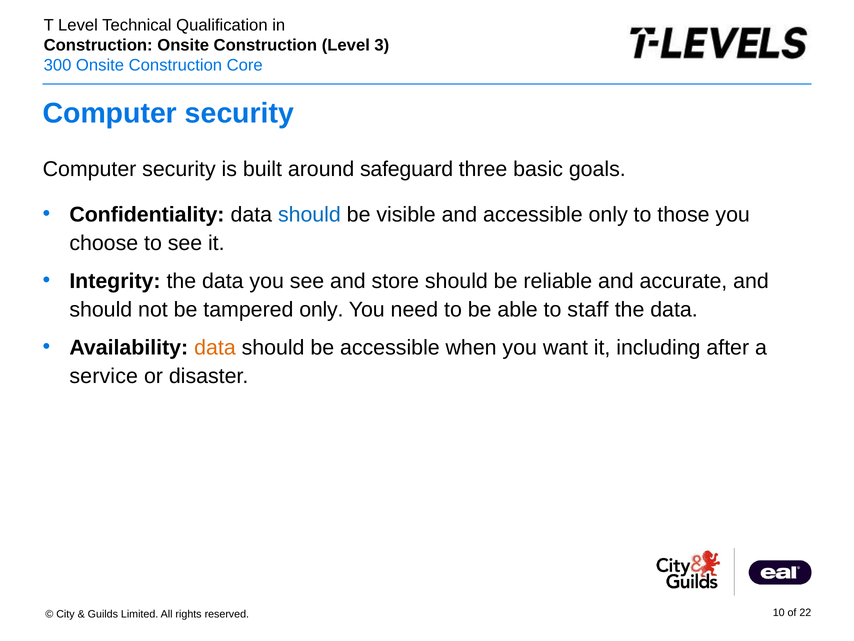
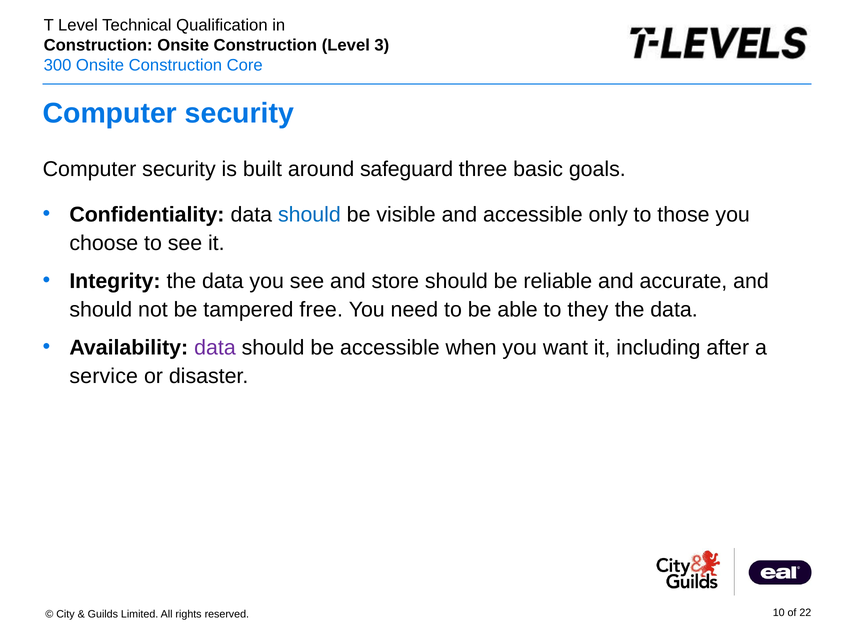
tampered only: only -> free
staff: staff -> they
data at (215, 347) colour: orange -> purple
